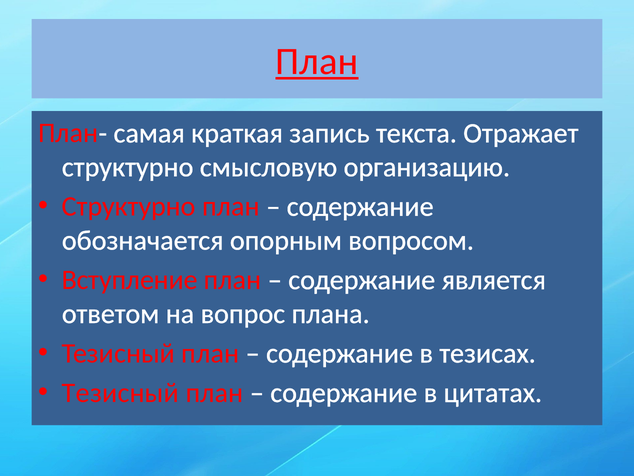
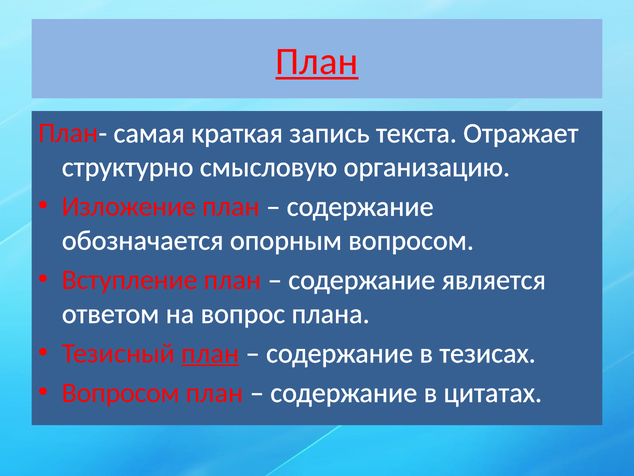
Структурно at (129, 206): Структурно -> Изложение
план at (210, 353) underline: none -> present
Тезисный at (120, 392): Тезисный -> Вопросом
